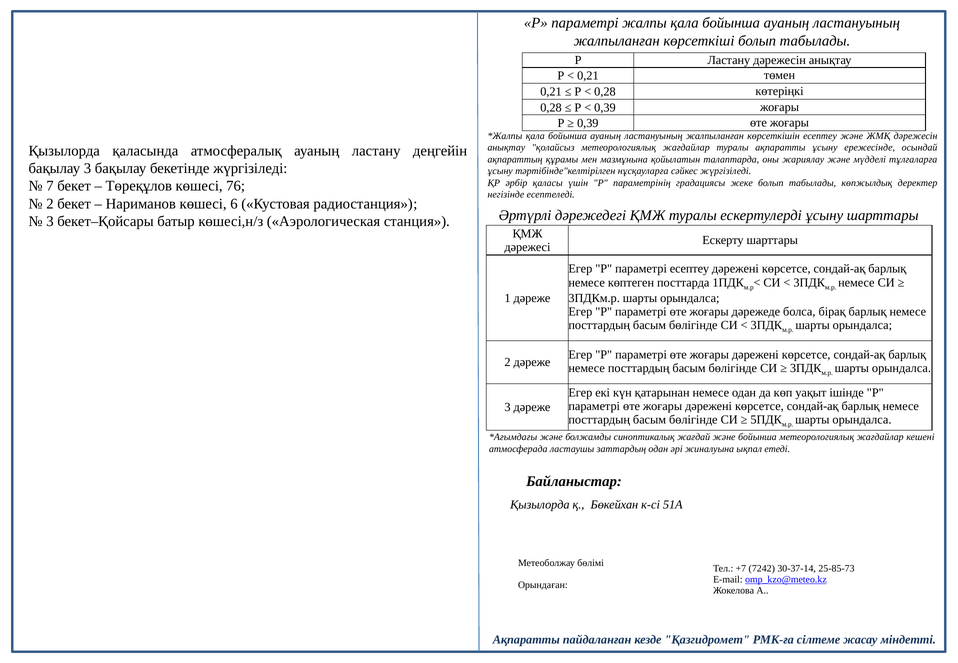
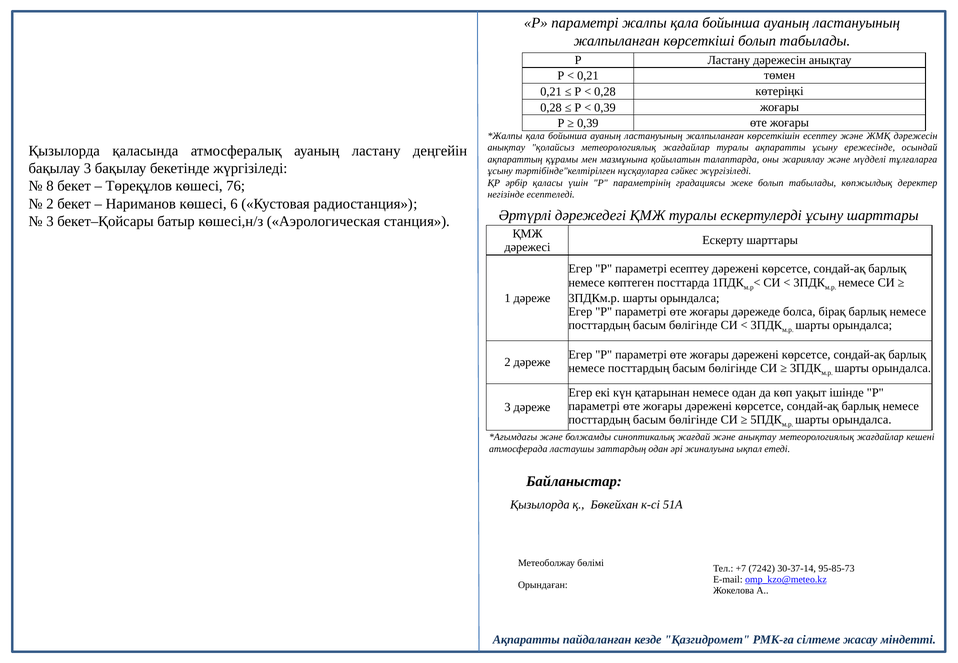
7: 7 -> 8
және бойынша: бойынша -> анықтау
25-85-73: 25-85-73 -> 95-85-73
